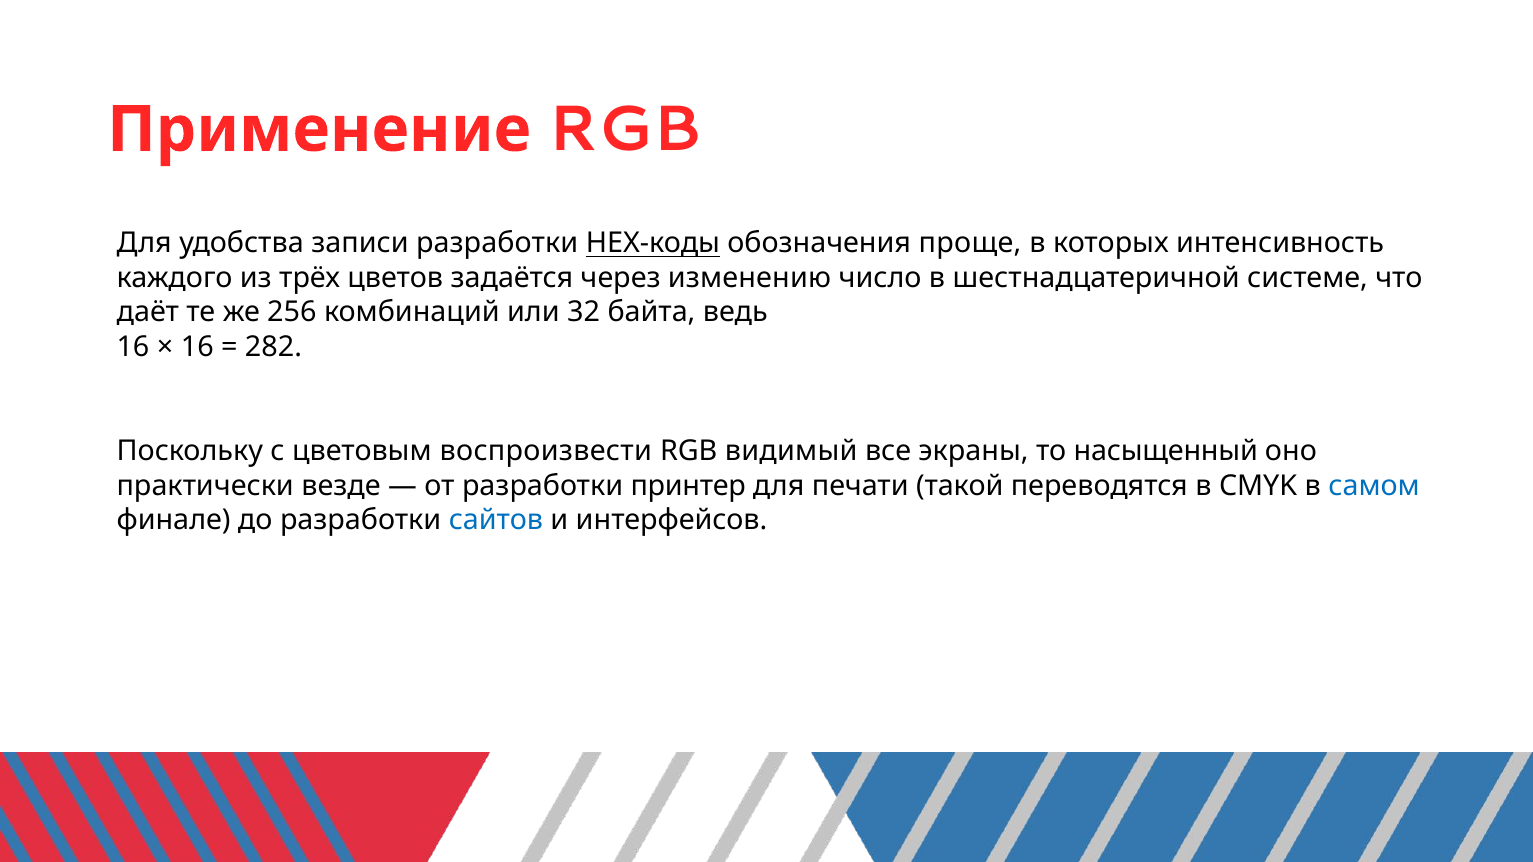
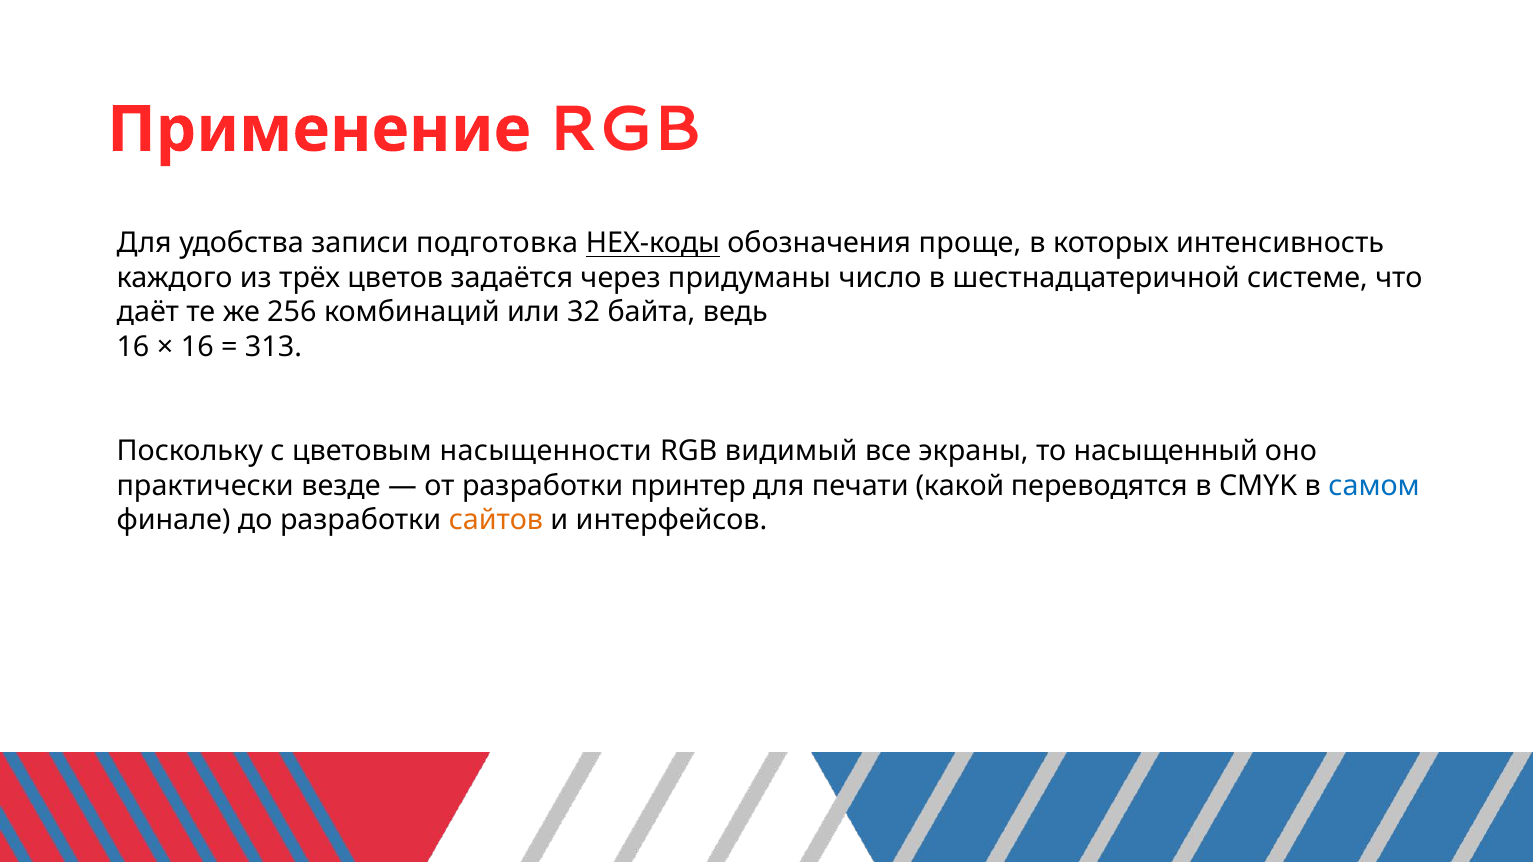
записи разработки: разработки -> подготовка
изменению: изменению -> придуманы
282: 282 -> 313
воспроизвести: воспроизвести -> насыщенности
такой: такой -> какой
сайтов colour: blue -> orange
